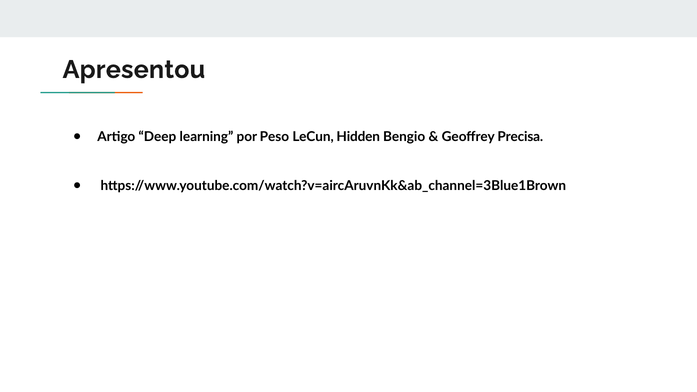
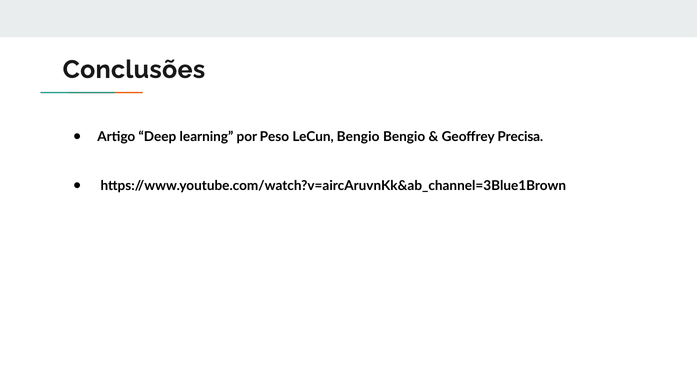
Apresentou: Apresentou -> Conclusões
LeCun Hidden: Hidden -> Bengio
